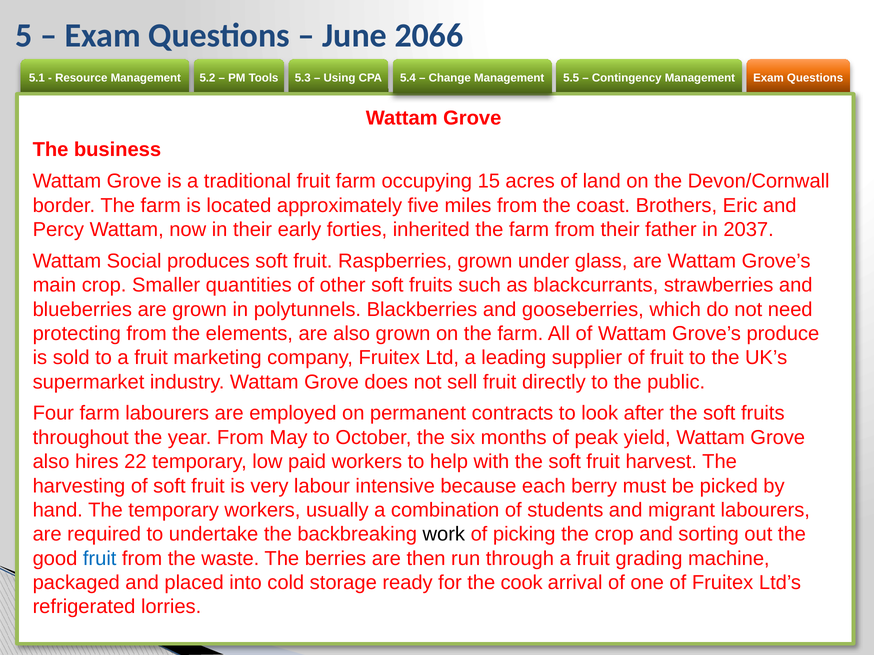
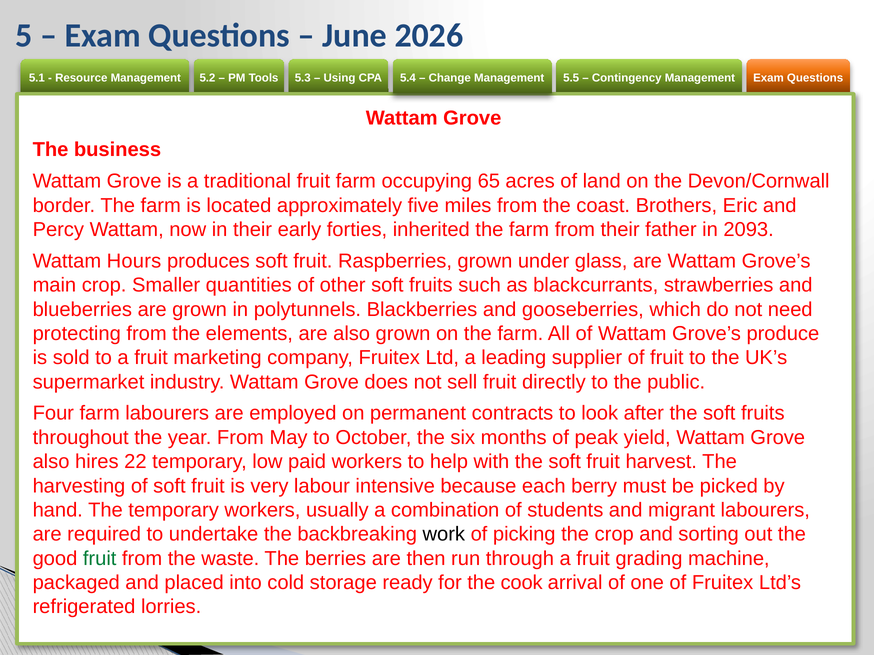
2066: 2066 -> 2026
15: 15 -> 65
2037: 2037 -> 2093
Social: Social -> Hours
fruit at (100, 559) colour: blue -> green
